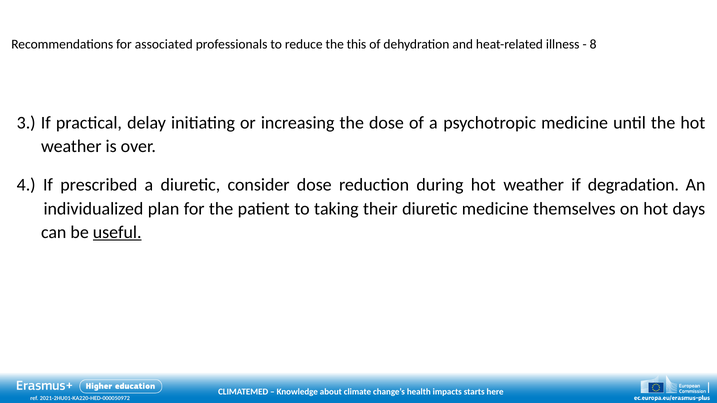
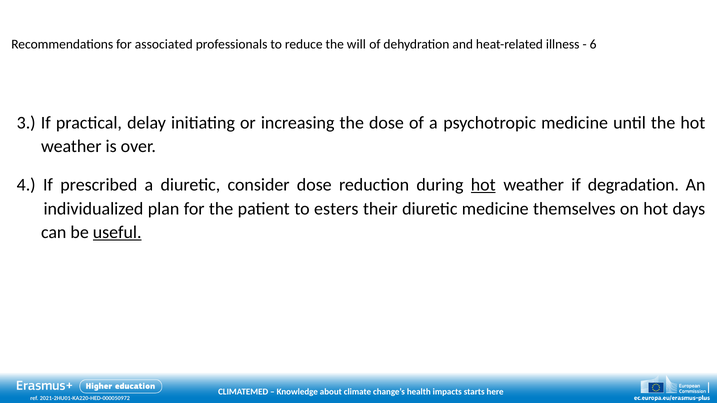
this: this -> will
8: 8 -> 6
hot at (483, 185) underline: none -> present
taking: taking -> esters
